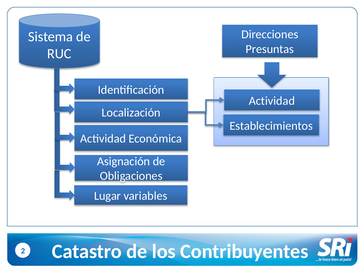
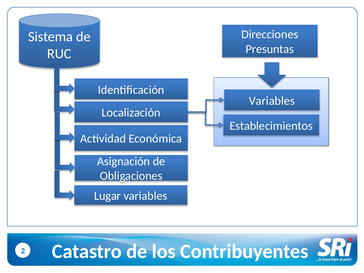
Actividad at (272, 101): Actividad -> Variables
